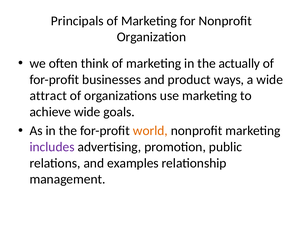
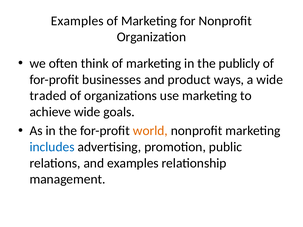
Principals at (77, 21): Principals -> Examples
actually: actually -> publicly
attract: attract -> traded
includes colour: purple -> blue
